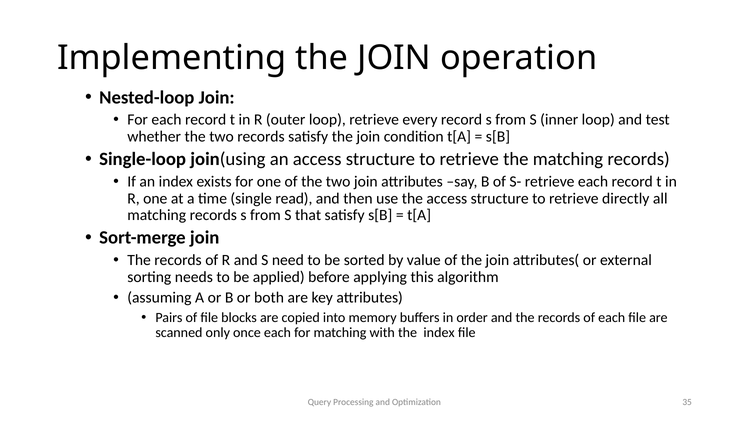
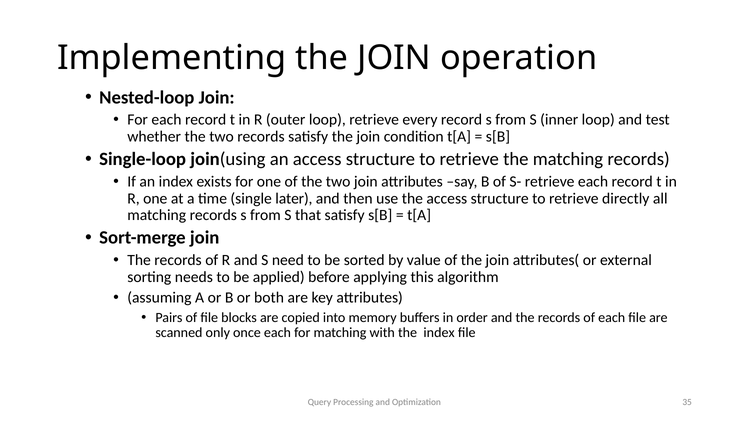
read: read -> later
